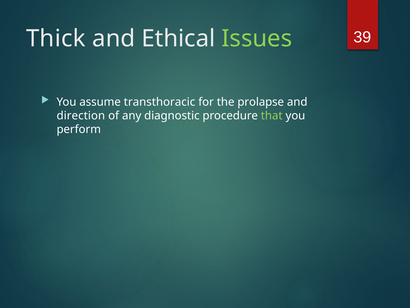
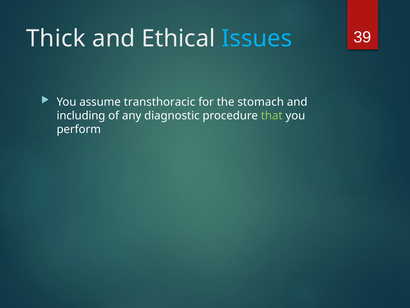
Issues colour: light green -> light blue
prolapse: prolapse -> stomach
direction: direction -> including
